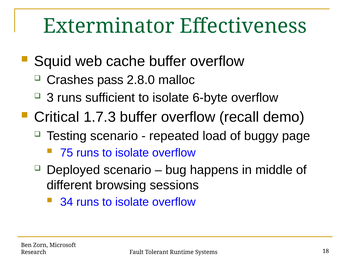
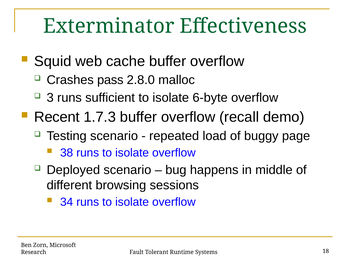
Critical: Critical -> Recent
75: 75 -> 38
